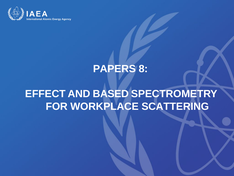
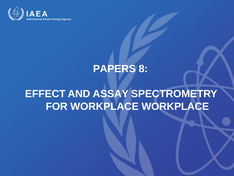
BASED: BASED -> ASSAY
WORKPLACE SCATTERING: SCATTERING -> WORKPLACE
